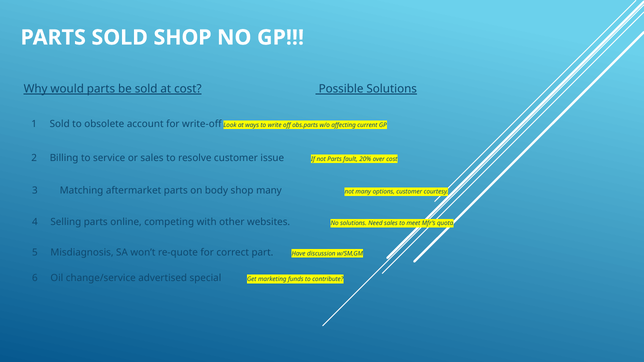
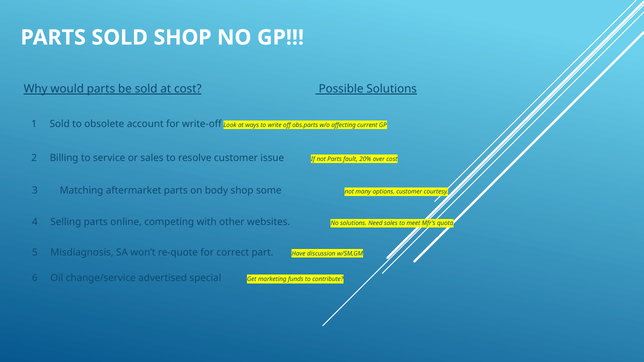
shop many: many -> some
